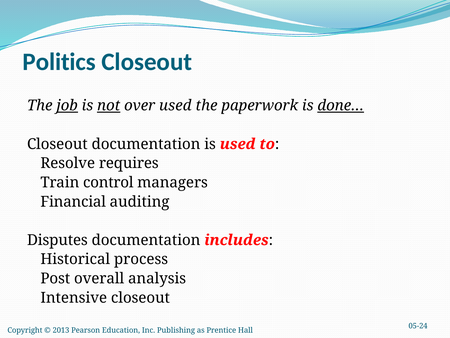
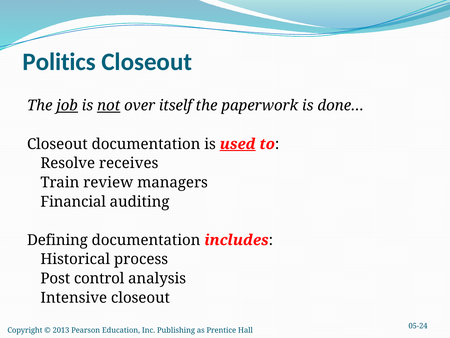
over used: used -> itself
done… underline: present -> none
used at (238, 144) underline: none -> present
requires: requires -> receives
control: control -> review
Disputes: Disputes -> Defining
overall: overall -> control
